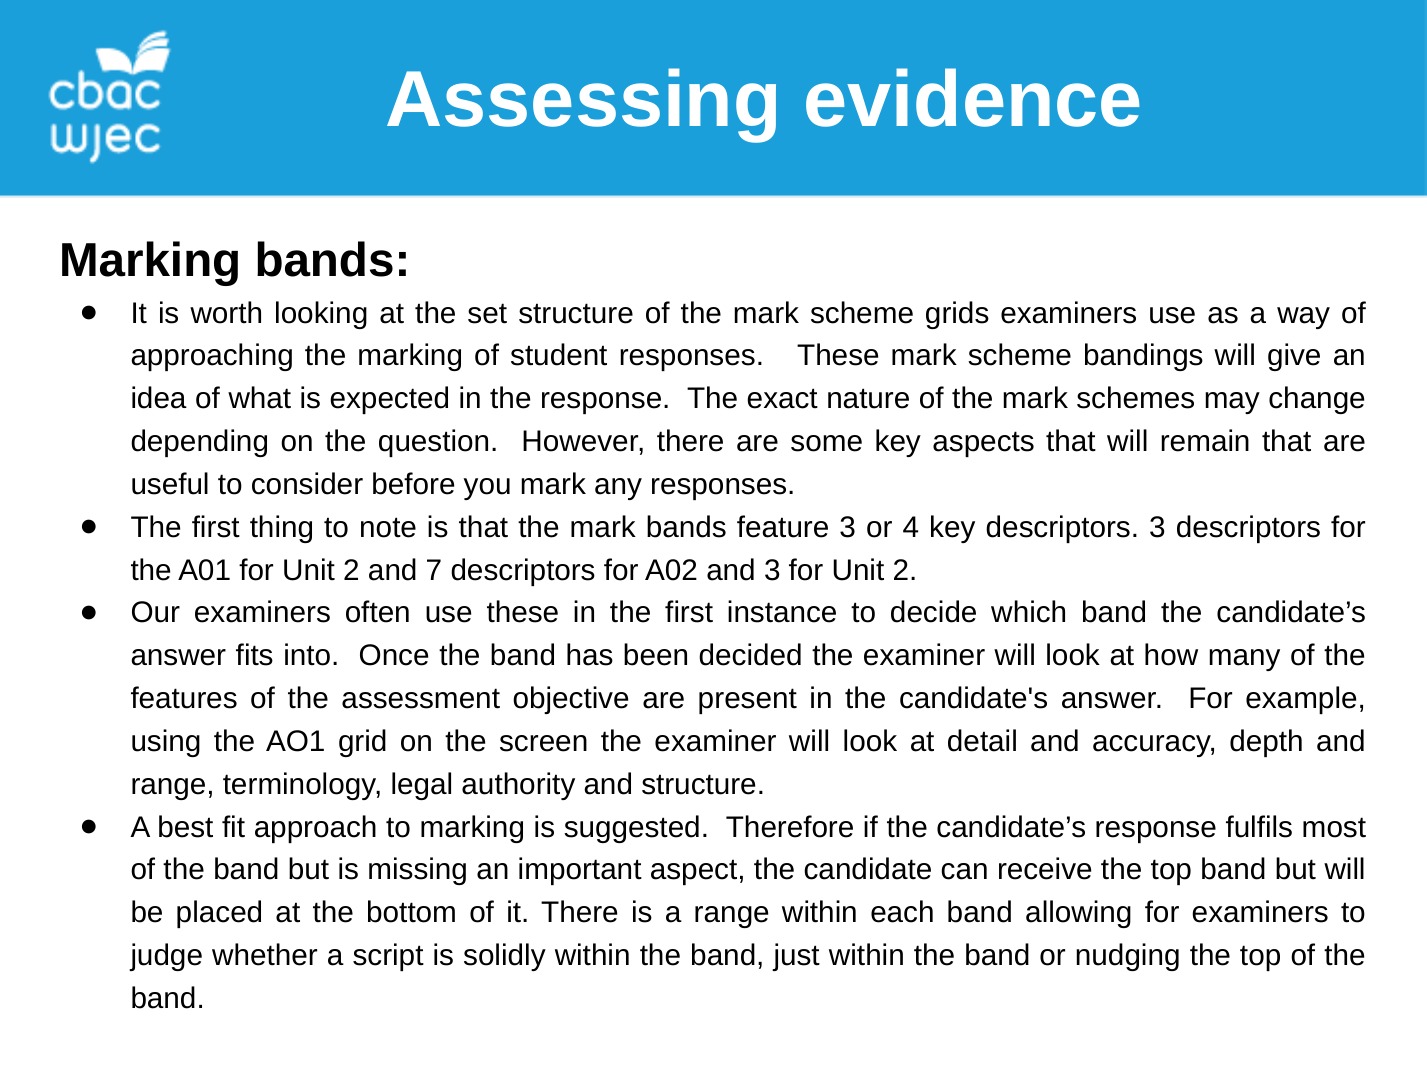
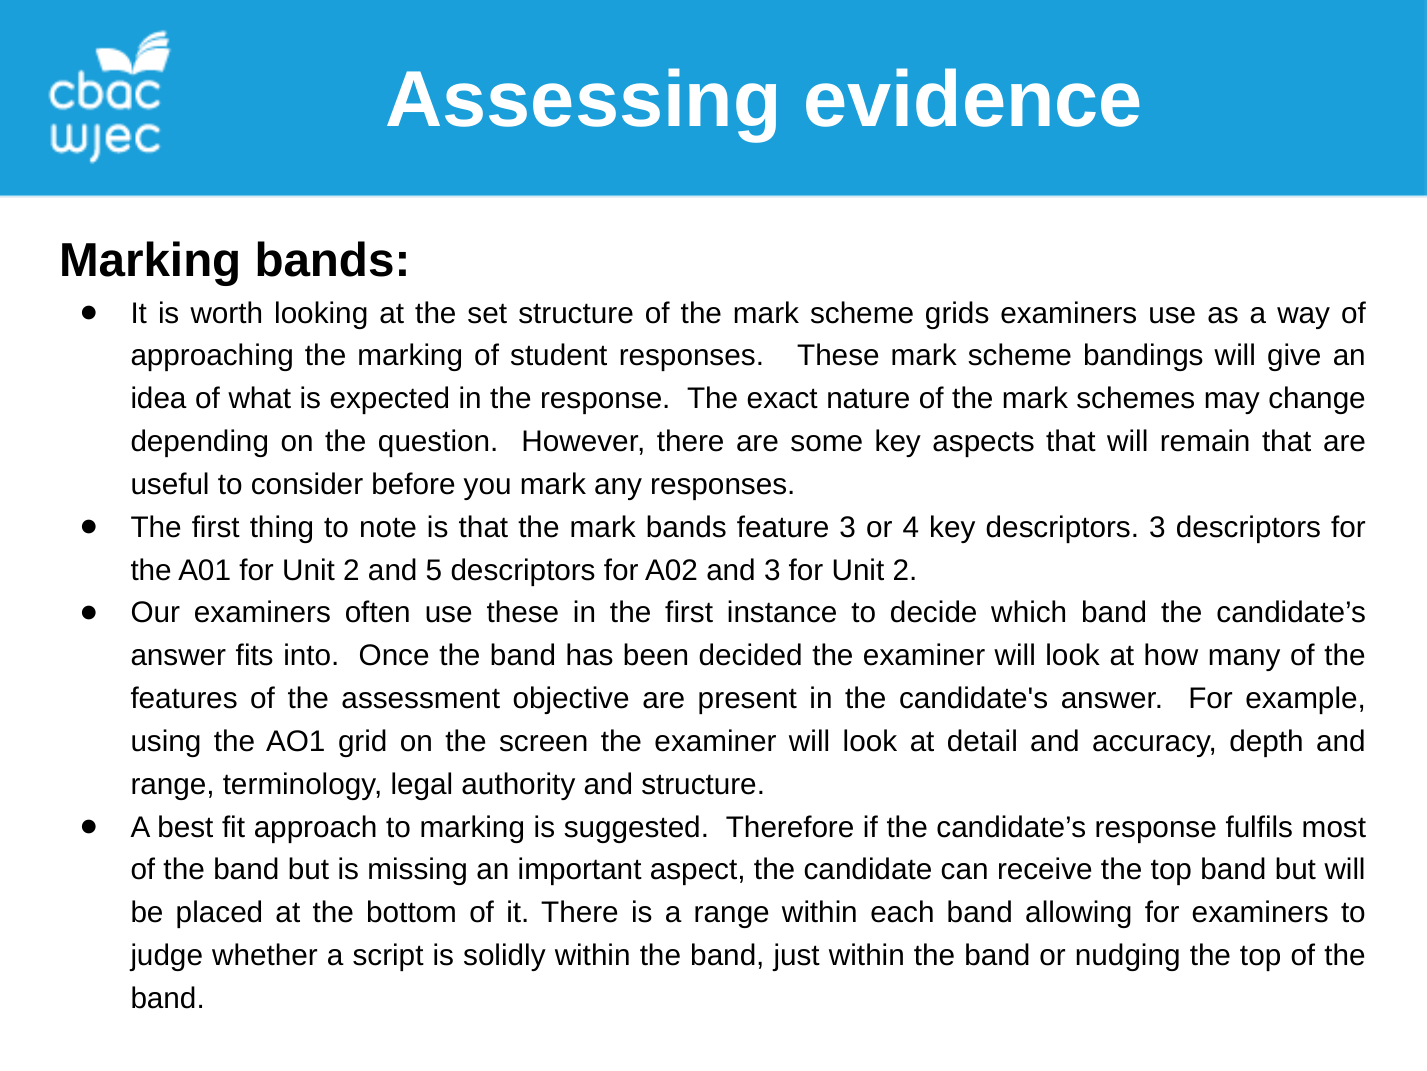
7: 7 -> 5
